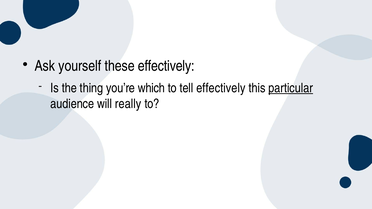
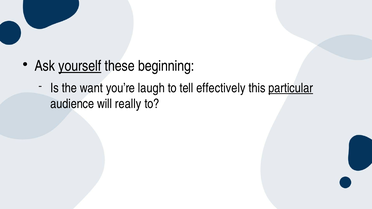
yourself underline: none -> present
these effectively: effectively -> beginning
thing: thing -> want
which: which -> laugh
